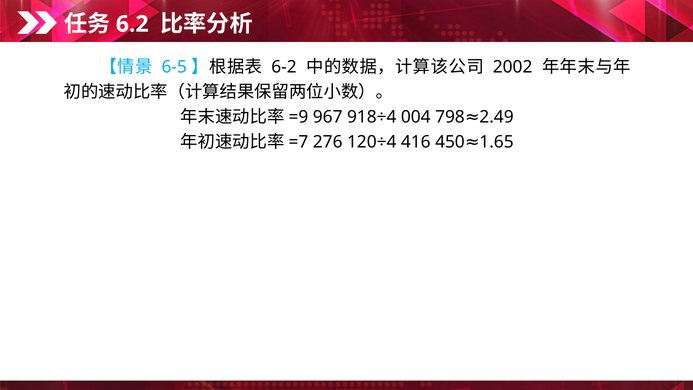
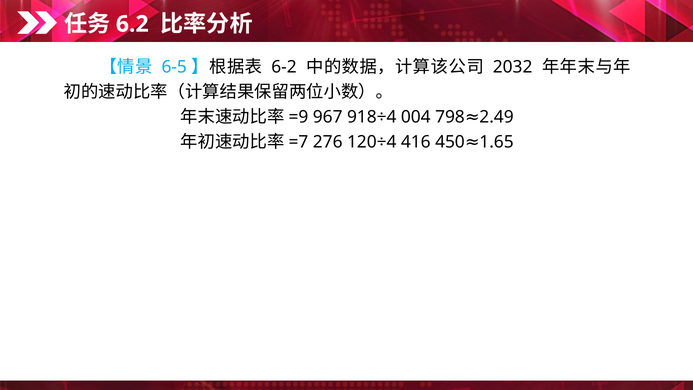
2002: 2002 -> 2032
